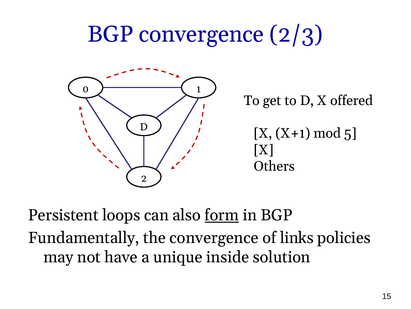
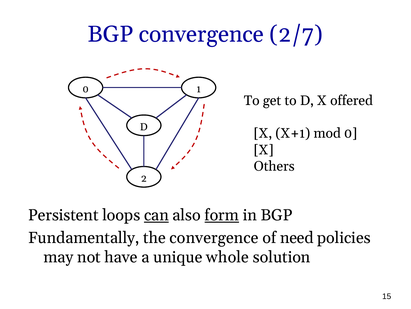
2/3: 2/3 -> 2/7
mod 5: 5 -> 0
can underline: none -> present
links: links -> need
inside: inside -> whole
